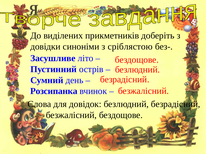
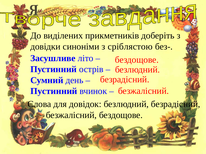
Розсипанка at (54, 91): Розсипанка -> Пустинний
